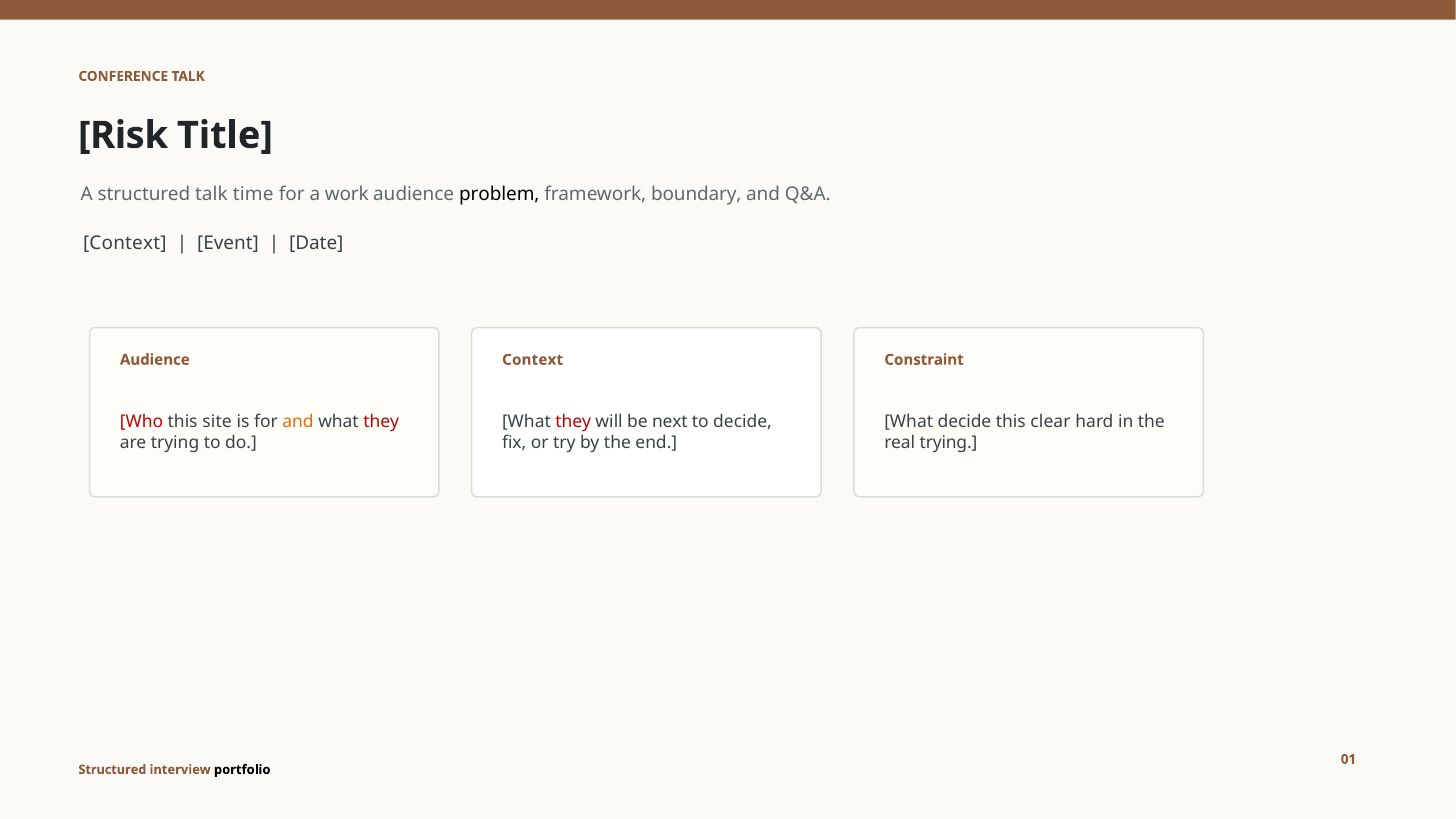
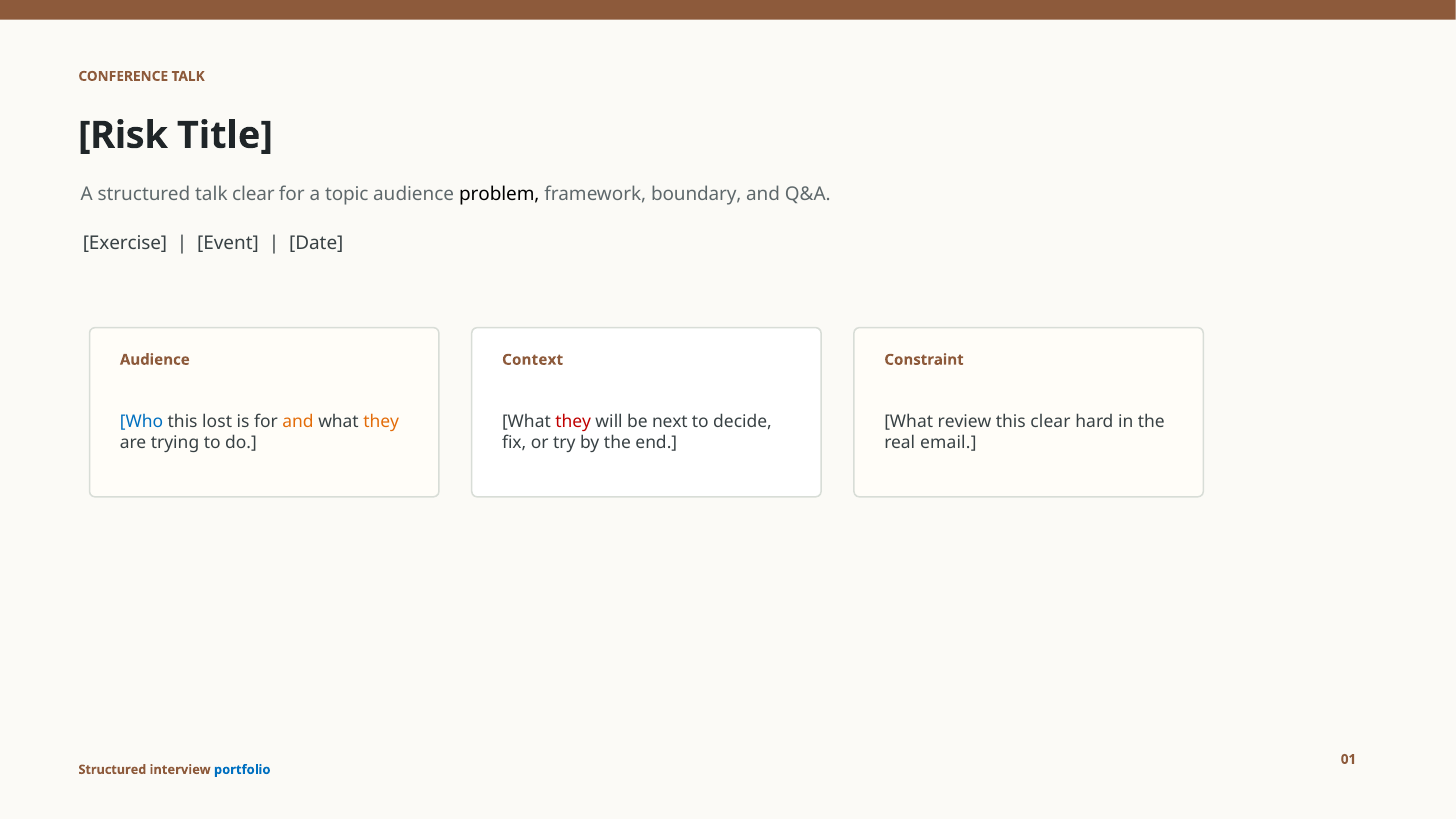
talk time: time -> clear
work: work -> topic
Context at (125, 244): Context -> Exercise
Who colour: red -> blue
site: site -> lost
they at (381, 421) colour: red -> orange
What decide: decide -> review
real trying: trying -> email
portfolio colour: black -> blue
